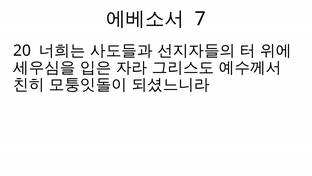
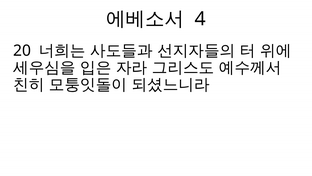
7: 7 -> 4
